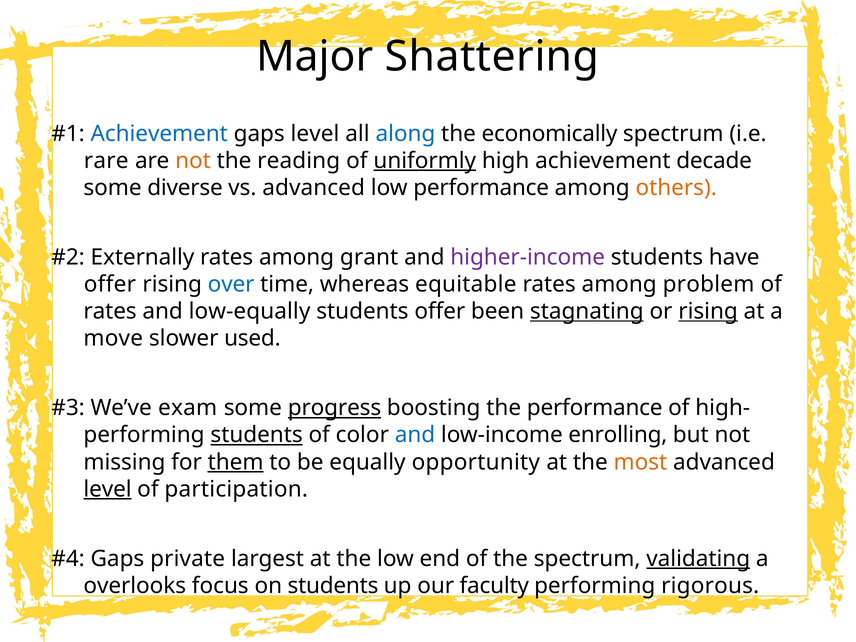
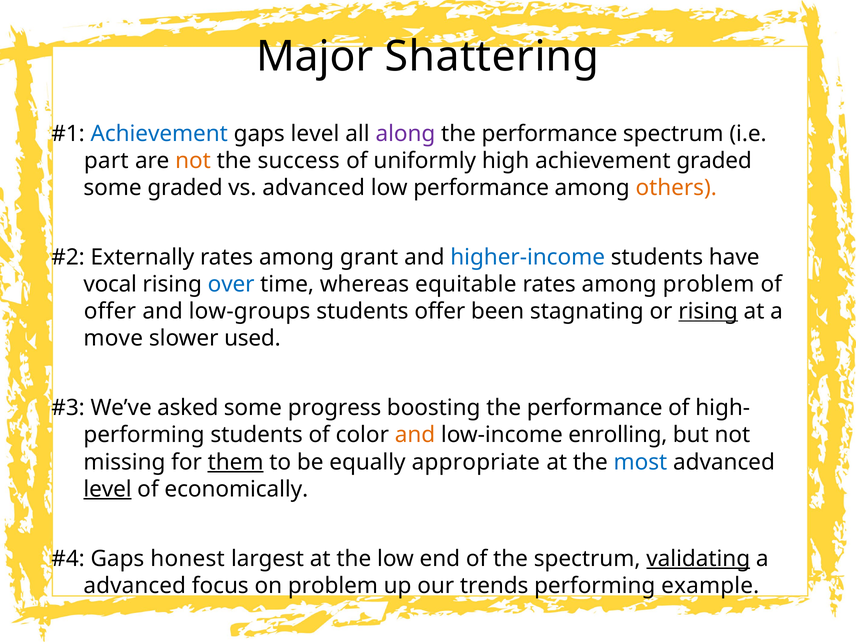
along colour: blue -> purple
economically at (549, 134): economically -> performance
rare: rare -> part
reading: reading -> success
uniformly underline: present -> none
achievement decade: decade -> graded
some diverse: diverse -> graded
higher-income colour: purple -> blue
offer at (110, 284): offer -> vocal
rates at (110, 311): rates -> offer
low-equally: low-equally -> low-groups
stagnating underline: present -> none
exam: exam -> asked
progress underline: present -> none
students at (257, 435) underline: present -> none
and at (415, 435) colour: blue -> orange
opportunity: opportunity -> appropriate
most colour: orange -> blue
participation: participation -> economically
private: private -> honest
overlooks at (135, 586): overlooks -> advanced
on students: students -> problem
faculty: faculty -> trends
rigorous: rigorous -> example
